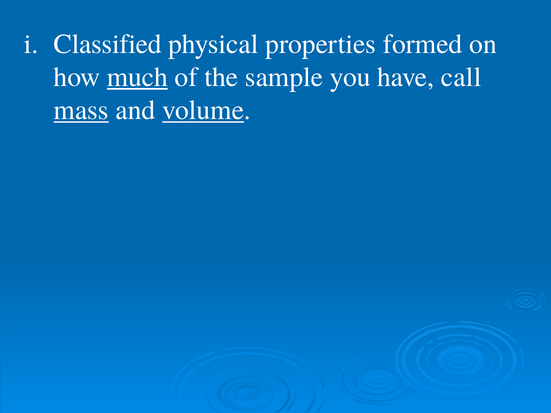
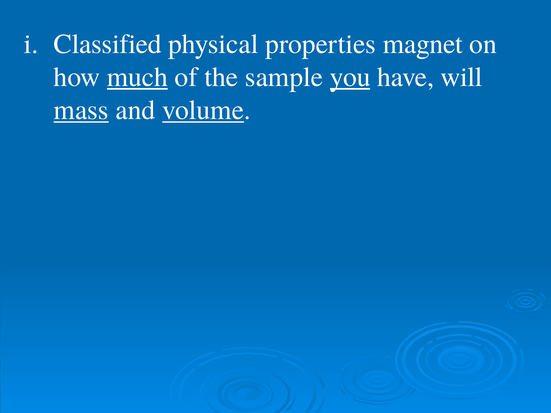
formed: formed -> magnet
you underline: none -> present
call: call -> will
